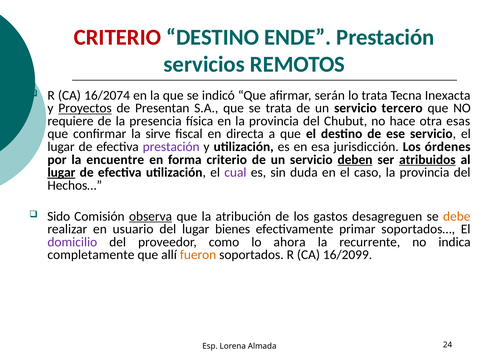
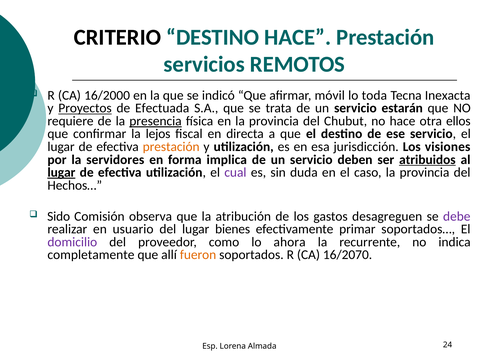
CRITERIO at (117, 37) colour: red -> black
DESTINO ENDE: ENDE -> HACE
16/2074: 16/2074 -> 16/2000
serán: serán -> móvil
lo trata: trata -> toda
Presentan: Presentan -> Efectuada
tercero: tercero -> estarán
presencia underline: none -> present
esas: esas -> ellos
sirve: sirve -> lejos
prestación at (171, 147) colour: purple -> orange
órdenes: órdenes -> visiones
encuentre: encuentre -> servidores
forma criterio: criterio -> implica
deben underline: present -> none
observa underline: present -> none
debe colour: orange -> purple
16/2099: 16/2099 -> 16/2070
